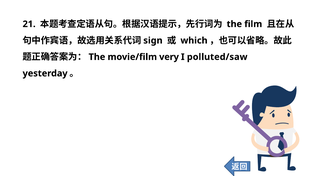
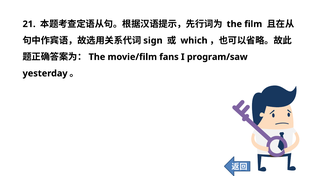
very: very -> fans
polluted/saw: polluted/saw -> program/saw
